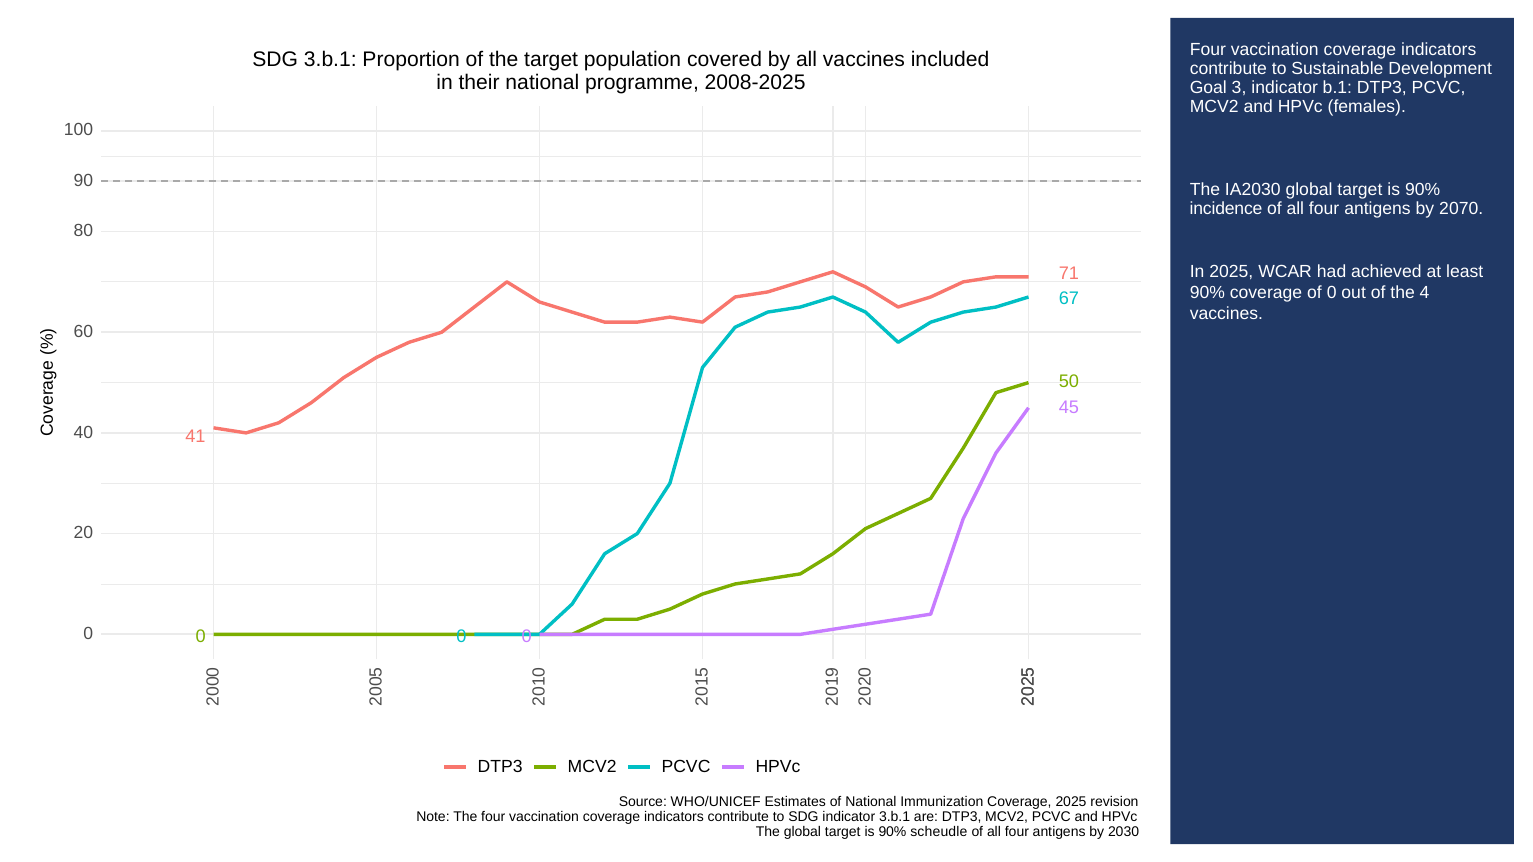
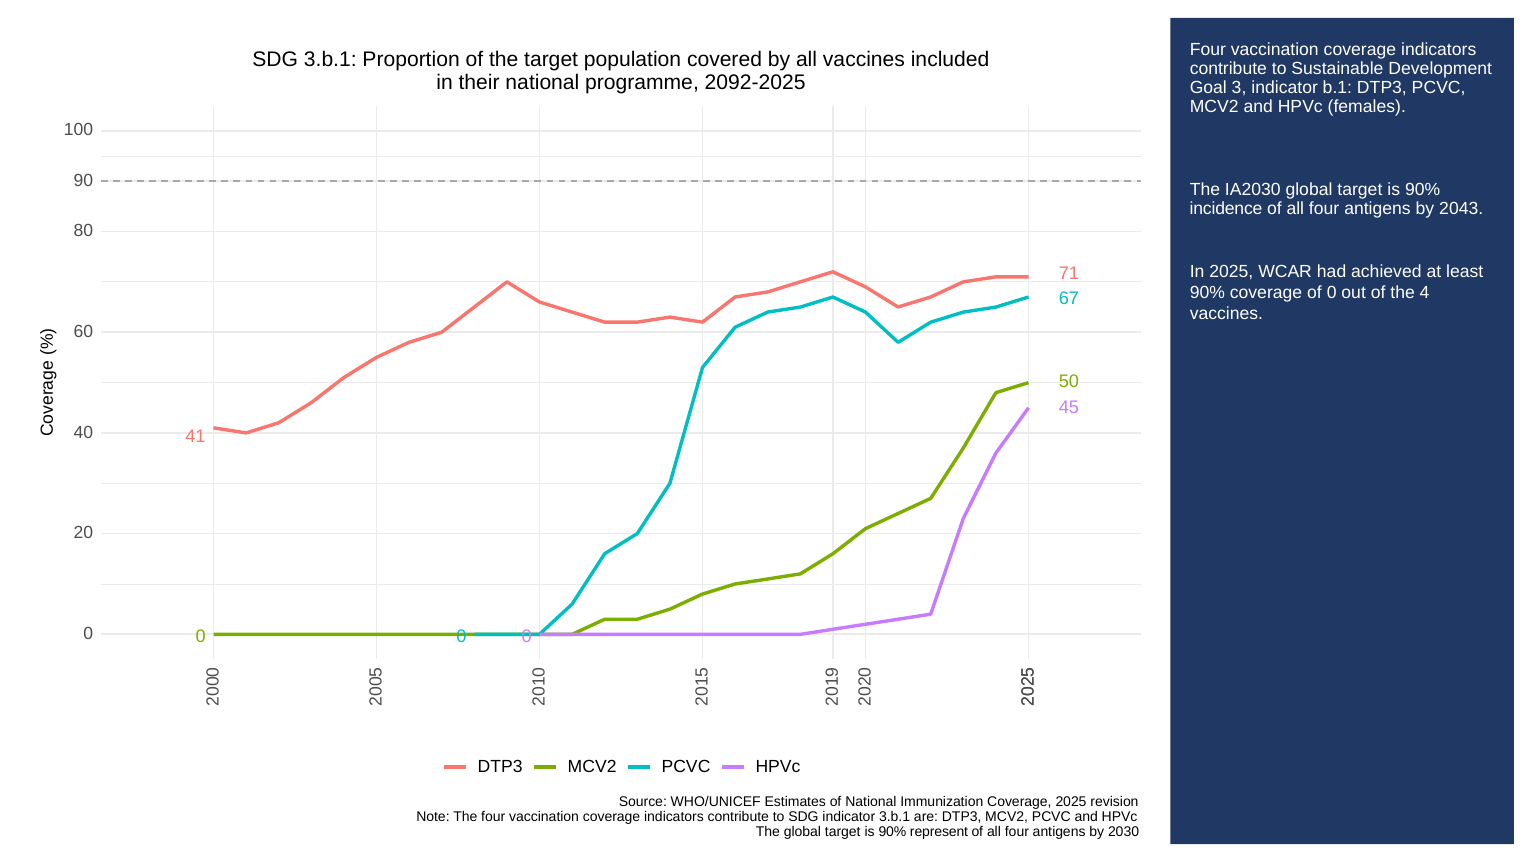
2008-2025: 2008-2025 -> 2092-2025
2070: 2070 -> 2043
scheudle: scheudle -> represent
